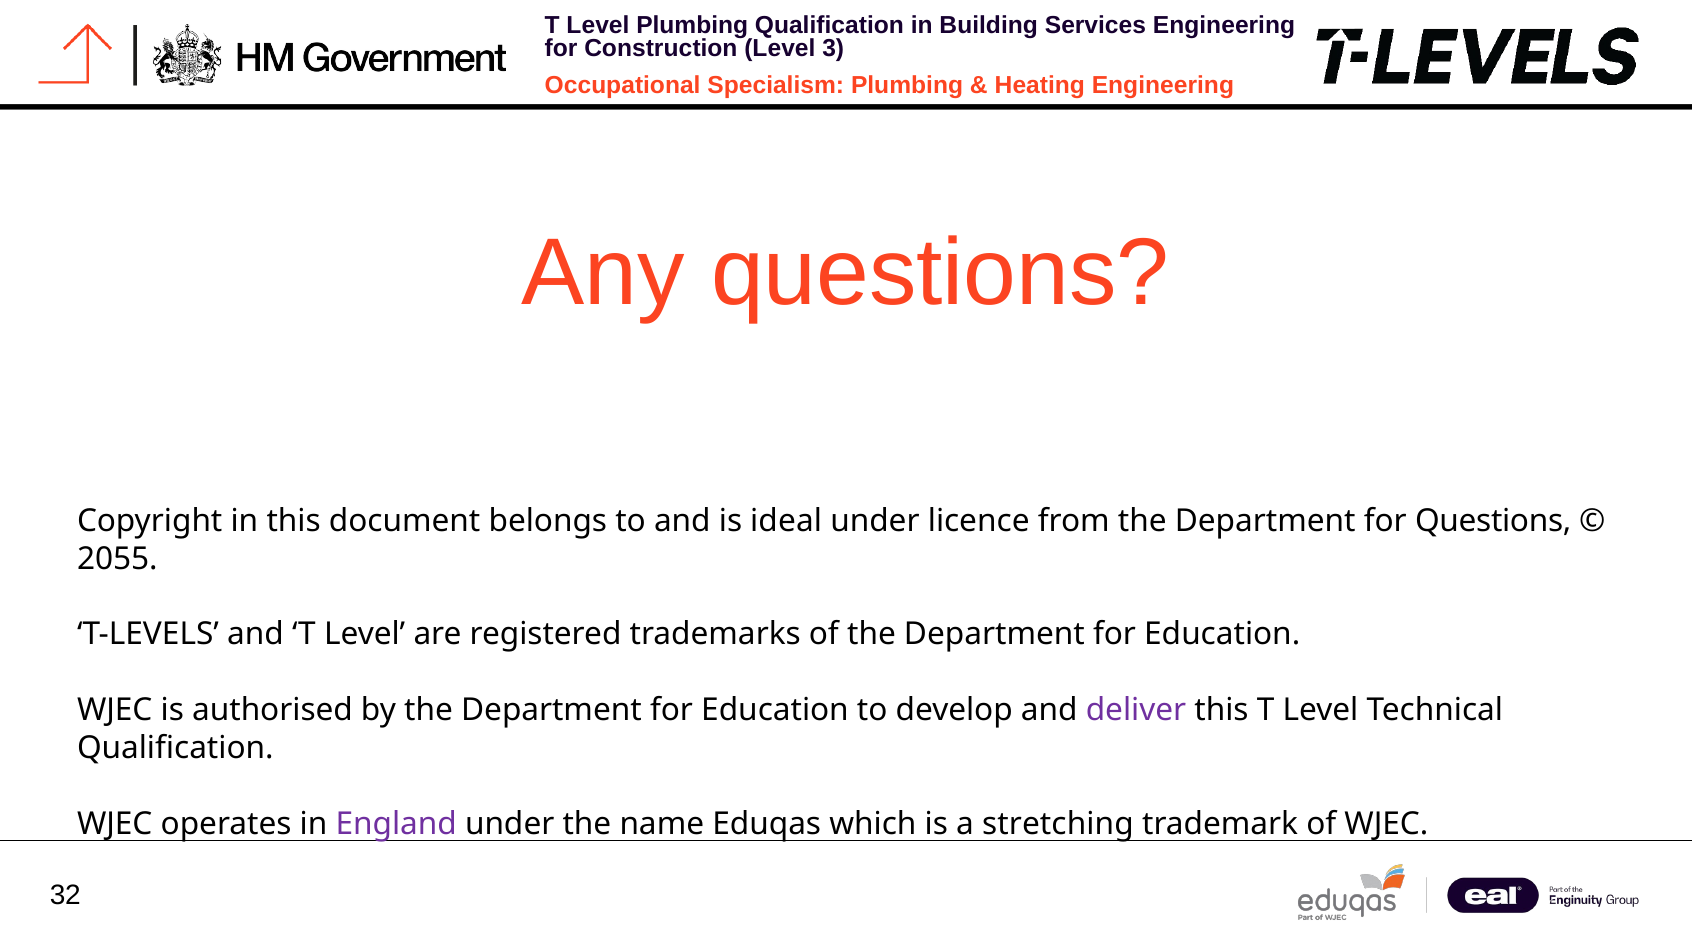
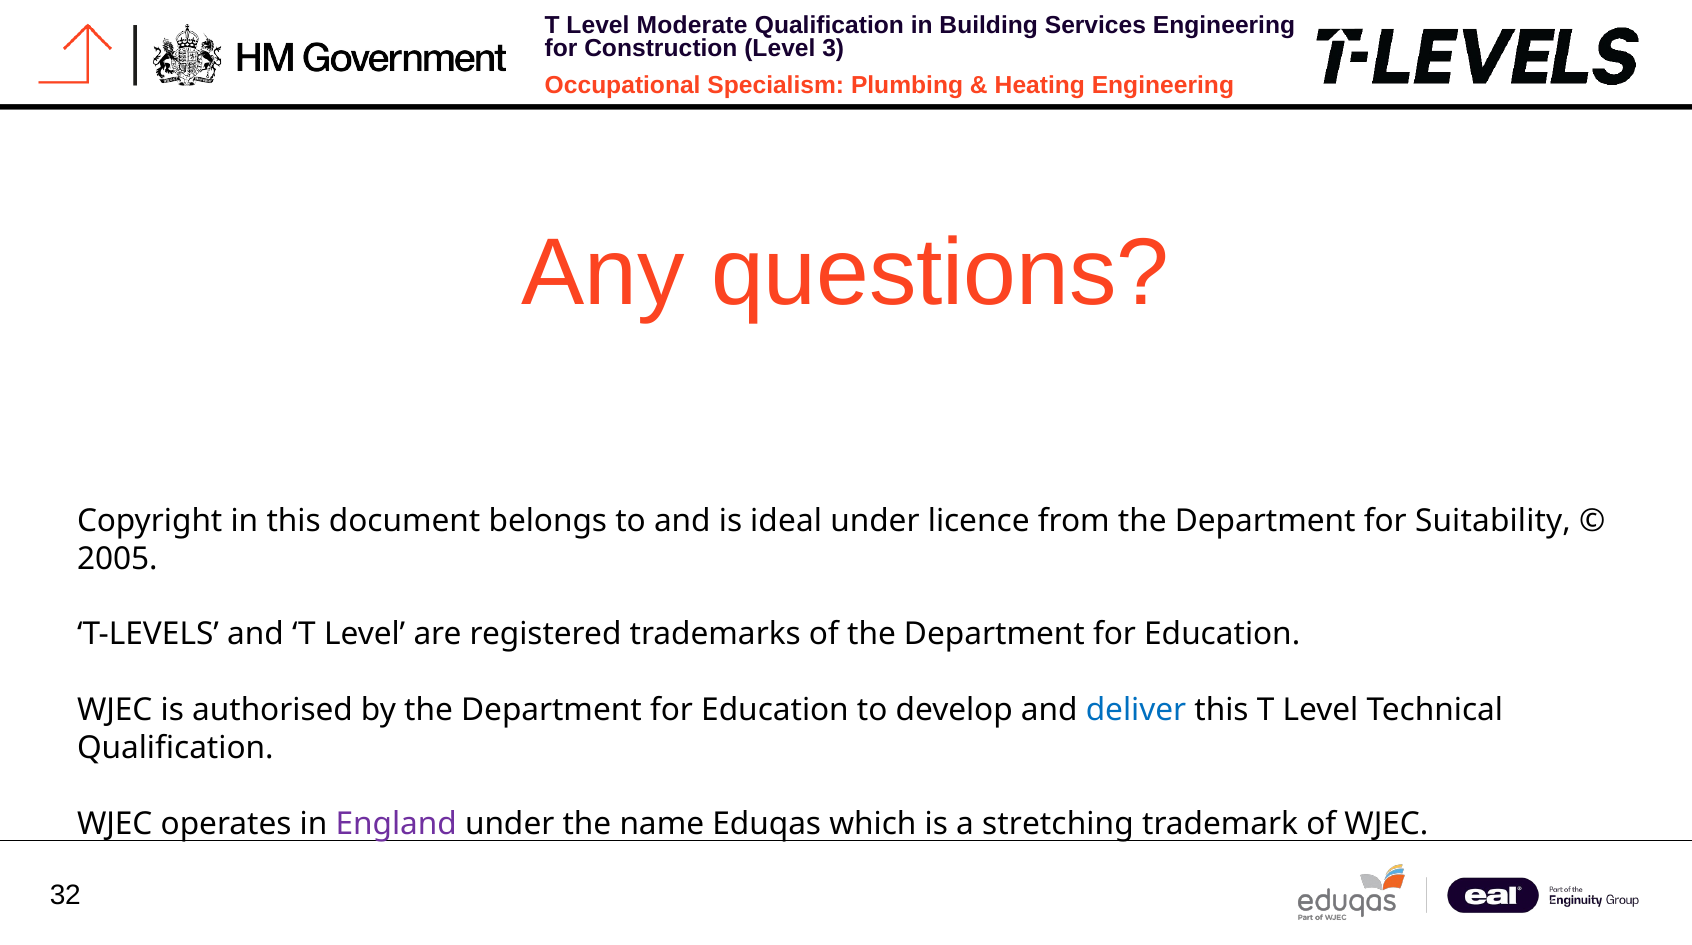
Level Plumbing: Plumbing -> Moderate
for Questions: Questions -> Suitability
2055: 2055 -> 2005
deliver colour: purple -> blue
